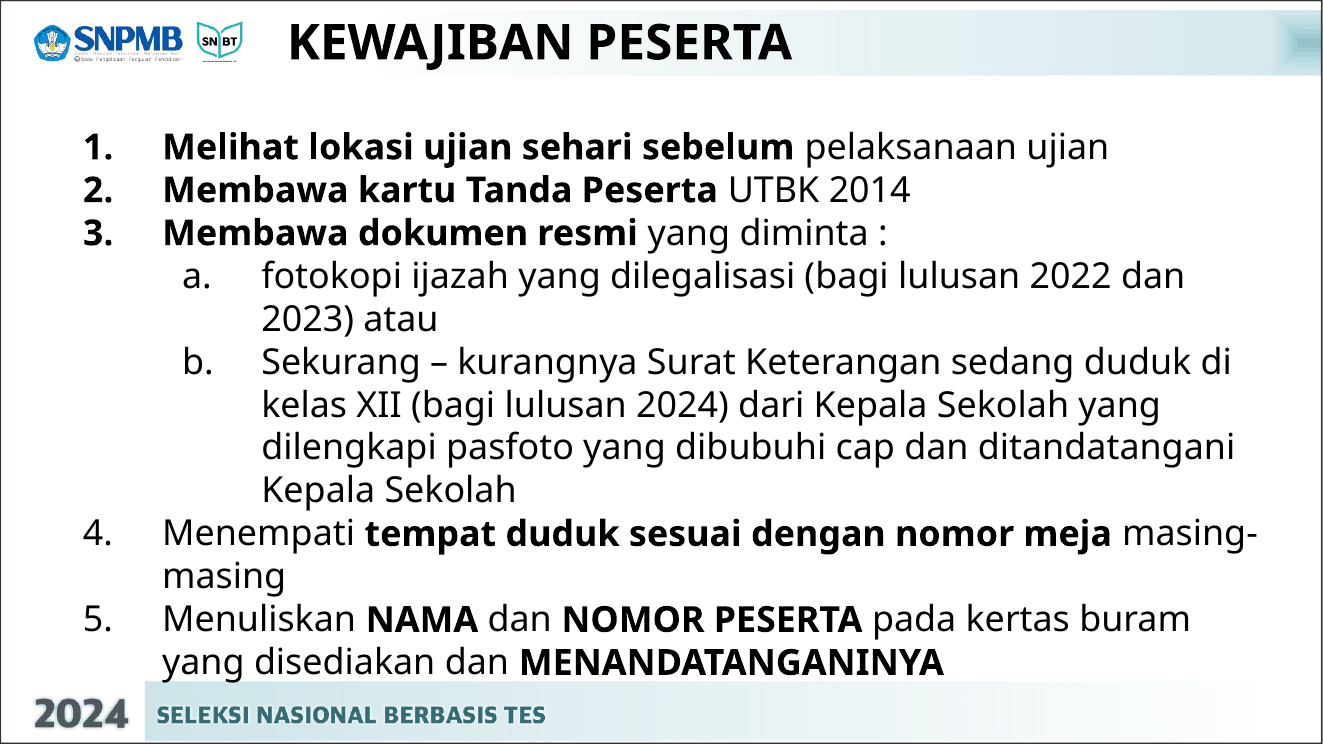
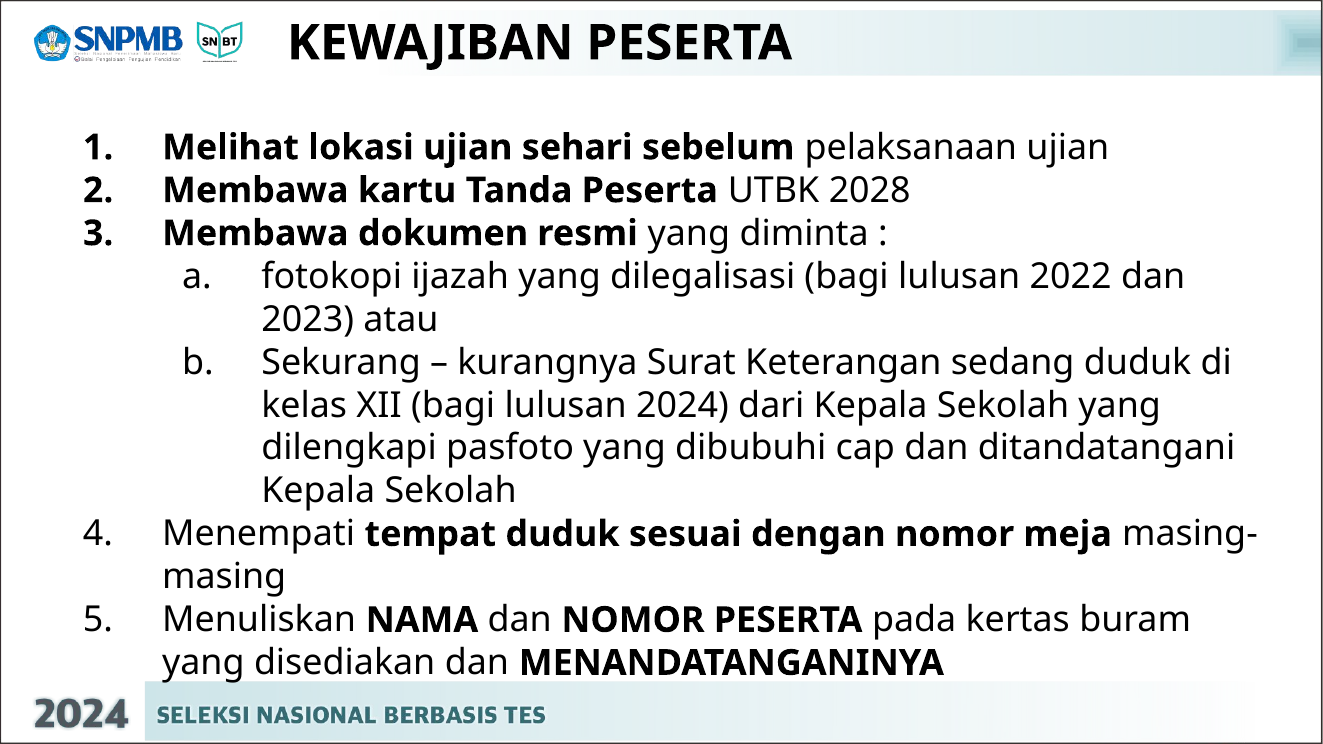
2014: 2014 -> 2028
